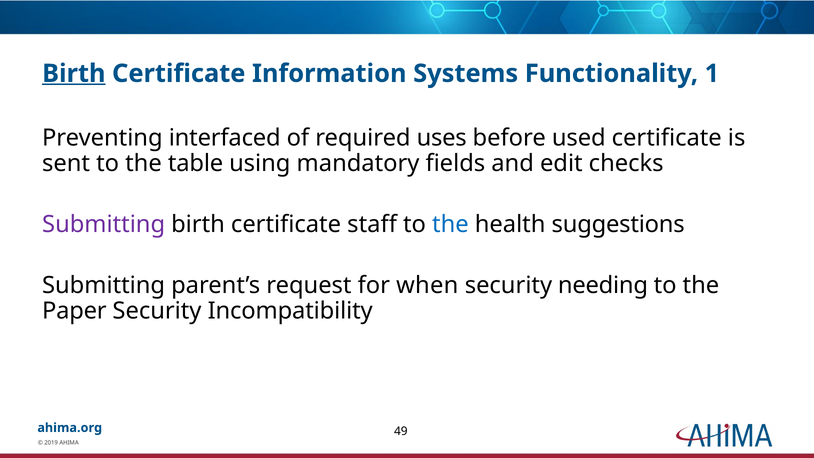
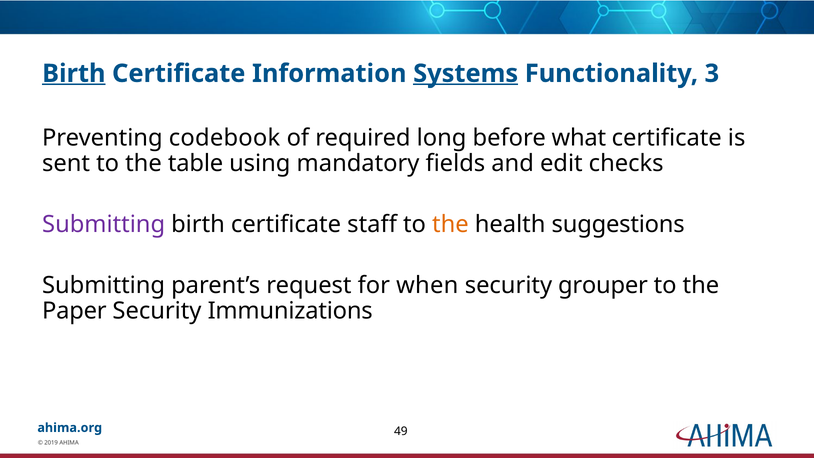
Systems underline: none -> present
1: 1 -> 3
interfaced: interfaced -> codebook
uses: uses -> long
used: used -> what
the at (450, 224) colour: blue -> orange
needing: needing -> grouper
Incompatibility: Incompatibility -> Immunizations
